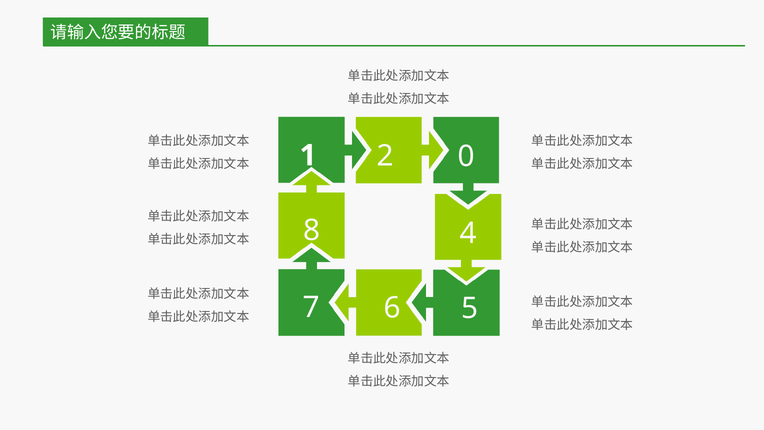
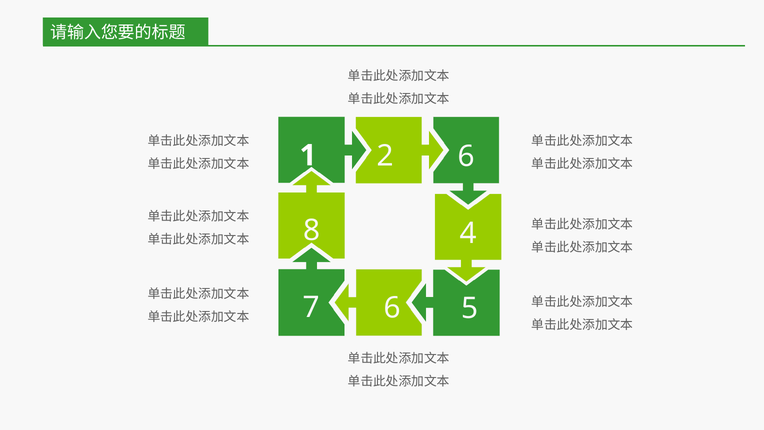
2 0: 0 -> 6
